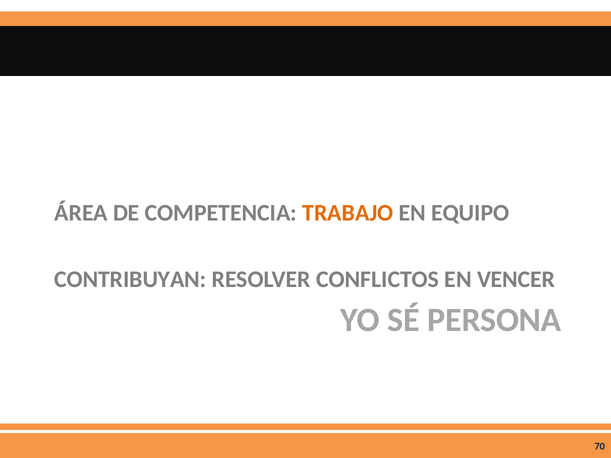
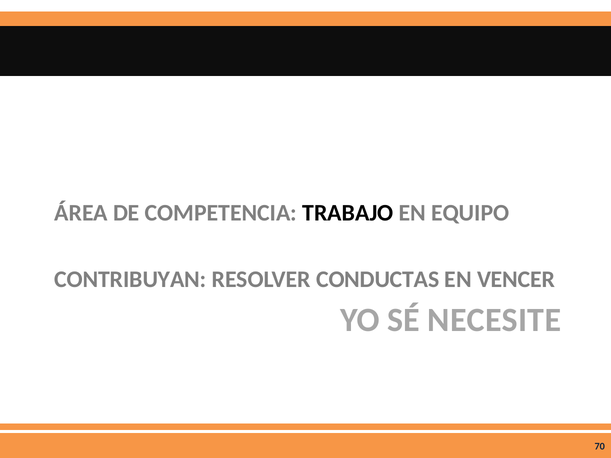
TRABAJO colour: orange -> black
CONFLICTOS: CONFLICTOS -> CONDUCTAS
PERSONA: PERSONA -> NECESITE
